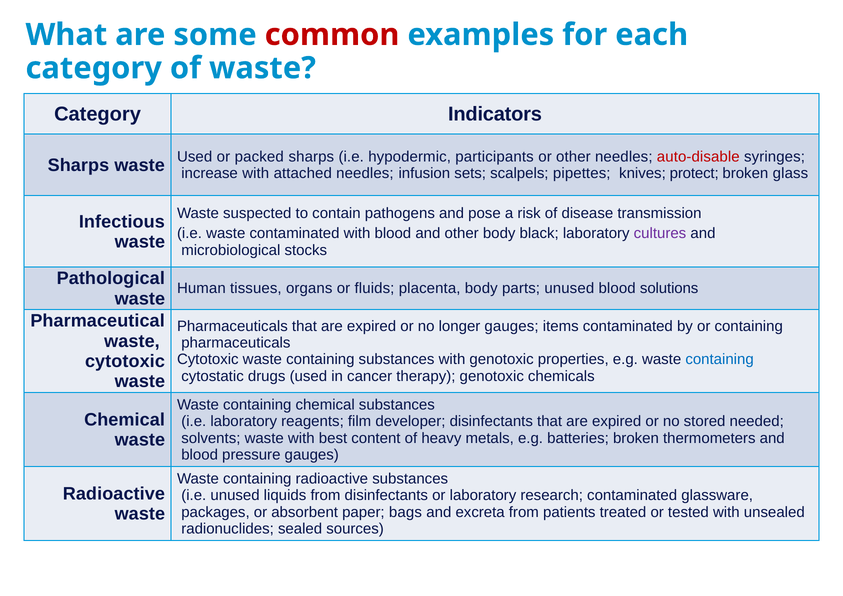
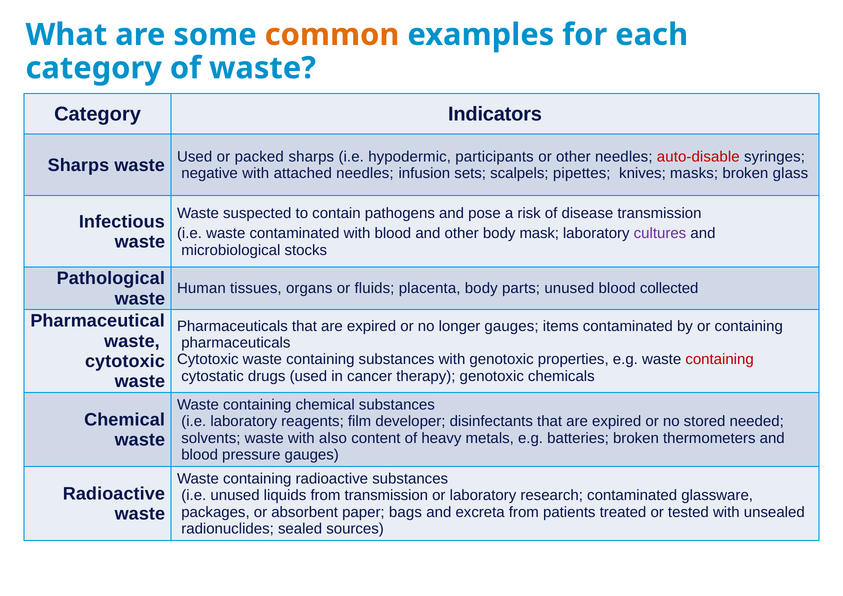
common colour: red -> orange
increase: increase -> negative
protect: protect -> masks
black: black -> mask
solutions: solutions -> collected
containing at (720, 360) colour: blue -> red
best: best -> also
from disinfectants: disinfectants -> transmission
